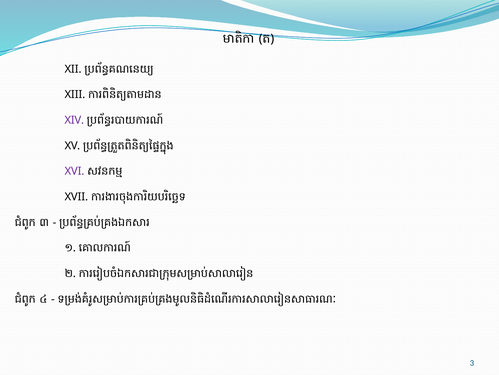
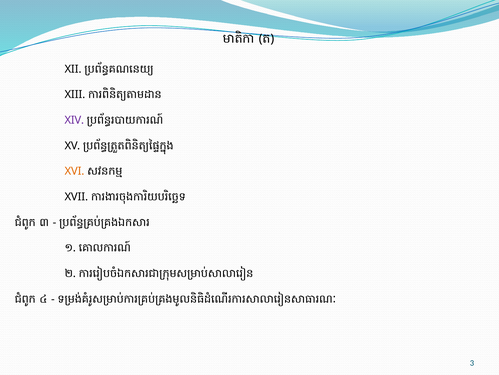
XVI colour: purple -> orange
